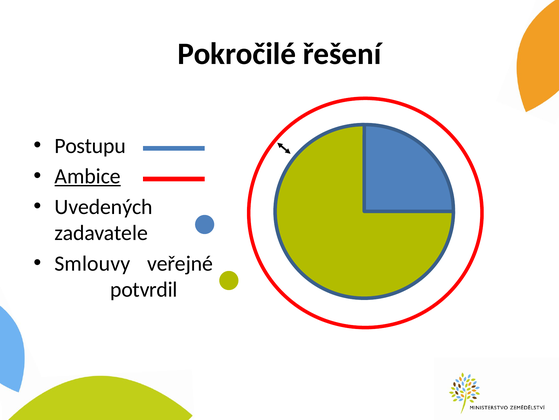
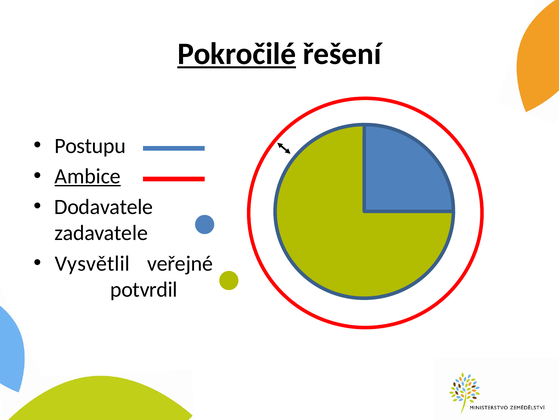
Pokročilé underline: none -> present
Uvedených: Uvedených -> Dodavatele
Smlouvy: Smlouvy -> Vysvětlil
